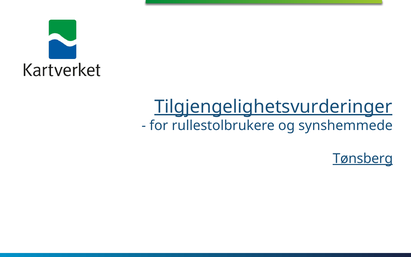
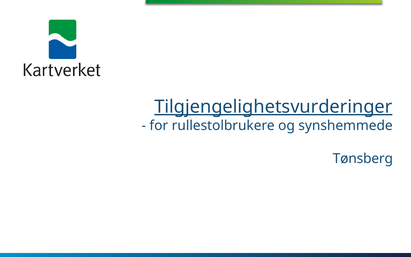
Tønsberg underline: present -> none
